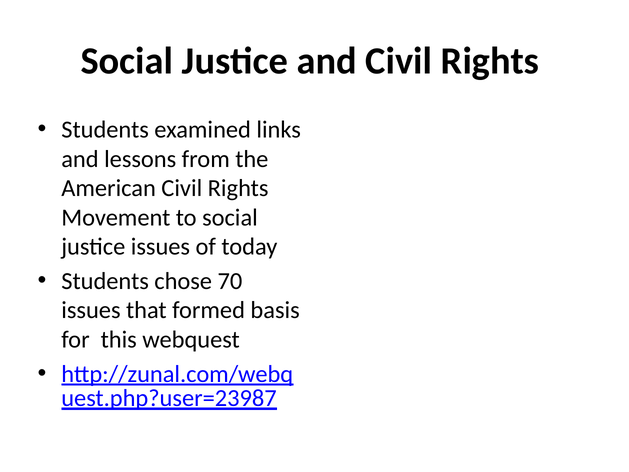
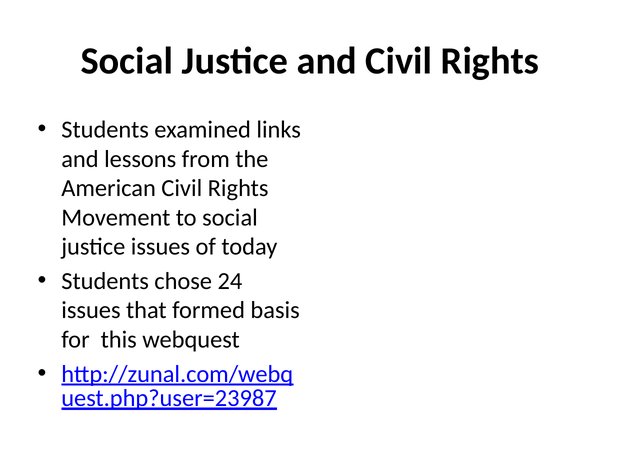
70: 70 -> 24
